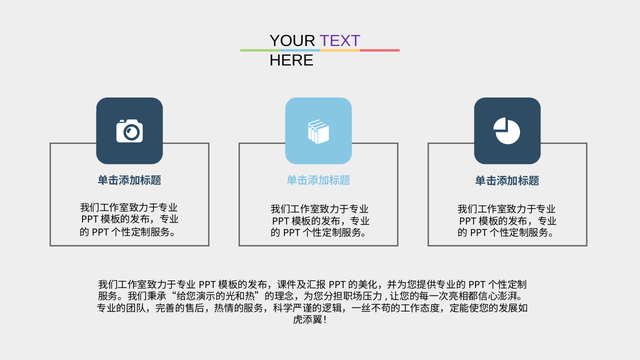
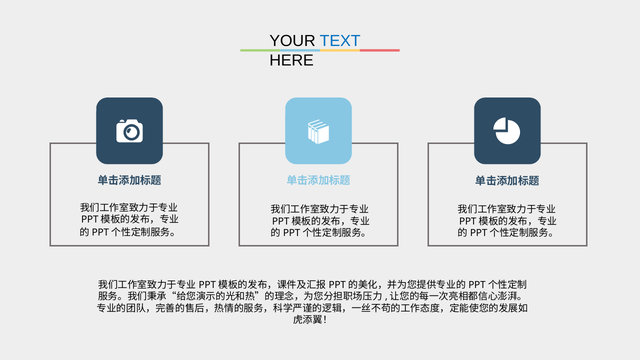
TEXT colour: purple -> blue
